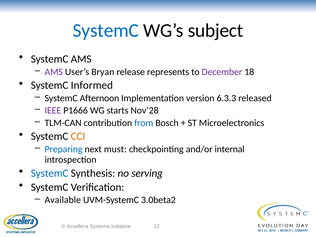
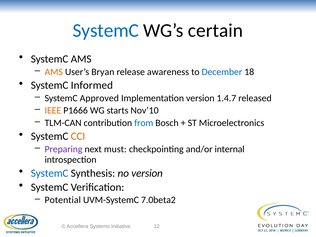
subject: subject -> certain
AMS at (54, 72) colour: purple -> orange
represents: represents -> awareness
December colour: purple -> blue
Afternoon: Afternoon -> Approved
6.3.3: 6.3.3 -> 1.4.7
IEEE colour: purple -> orange
Nov’28: Nov’28 -> Nov’10
Preparing colour: blue -> purple
no serving: serving -> version
Available: Available -> Potential
3.0beta2: 3.0beta2 -> 7.0beta2
